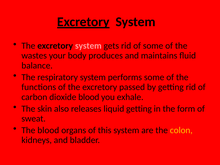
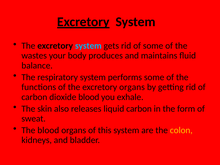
system at (88, 46) colour: pink -> light blue
excretory passed: passed -> organs
liquid getting: getting -> carbon
